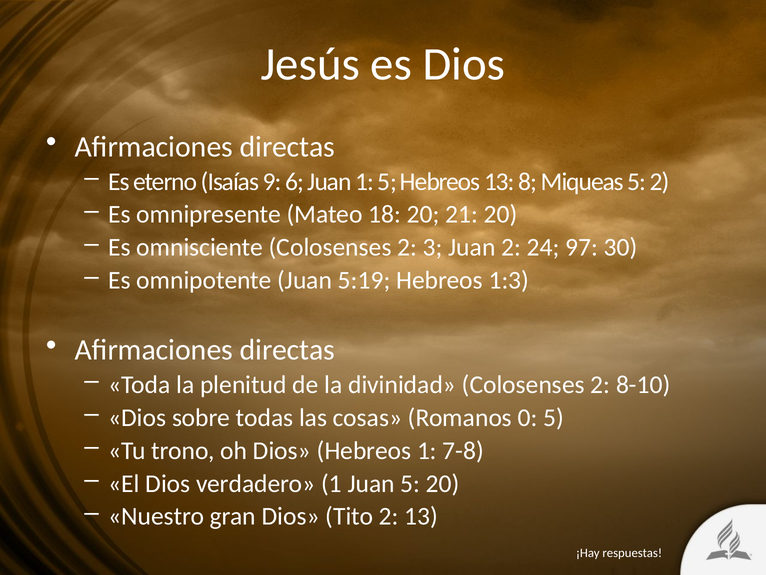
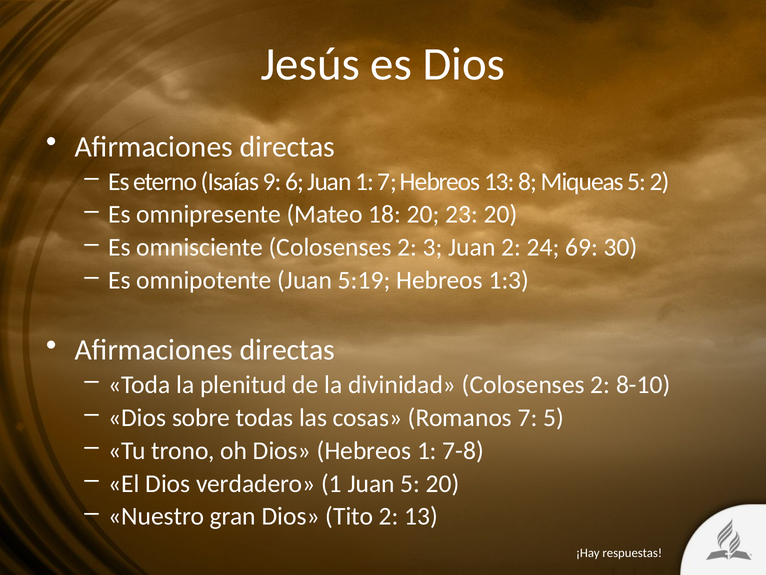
1 5: 5 -> 7
21: 21 -> 23
97: 97 -> 69
Romanos 0: 0 -> 7
